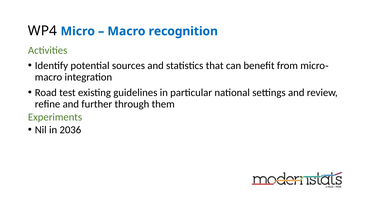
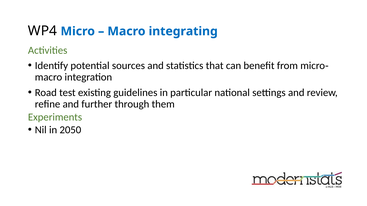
recognition: recognition -> integrating
2036: 2036 -> 2050
